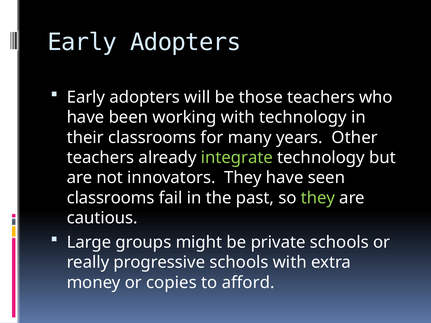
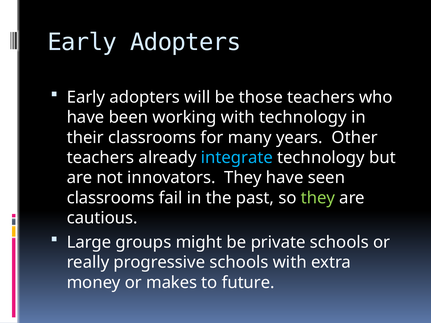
integrate colour: light green -> light blue
copies: copies -> makes
afford: afford -> future
